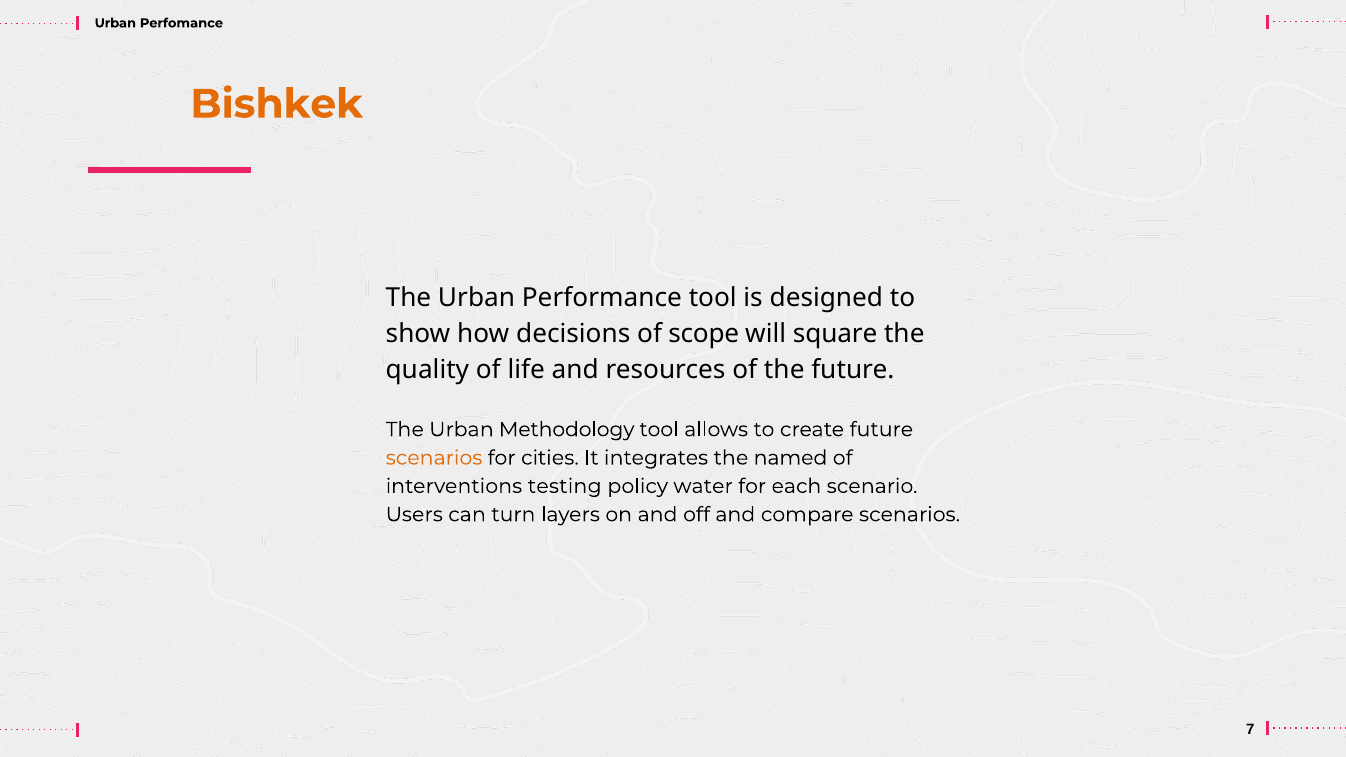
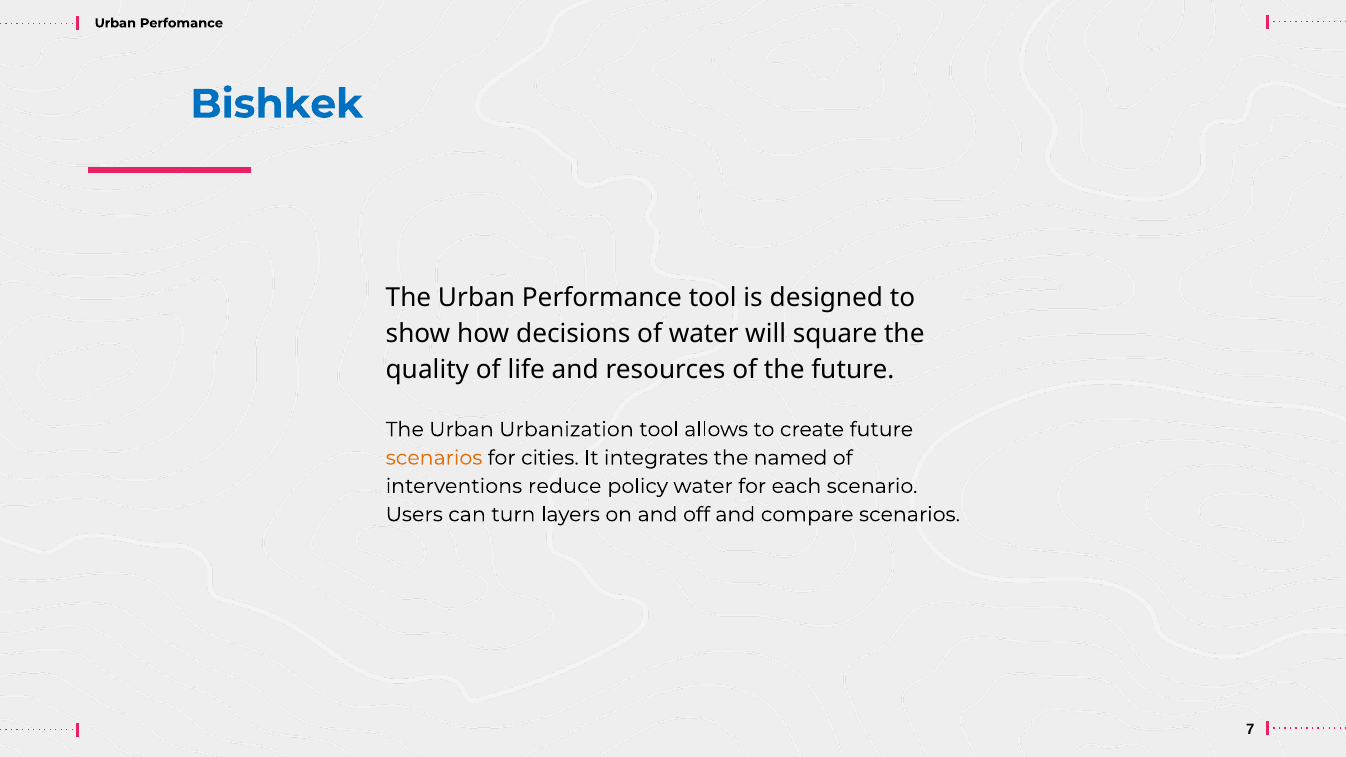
Bishkek colour: orange -> blue
of scope: scope -> water
Methodology: Methodology -> Urbanization
testing: testing -> reduce
